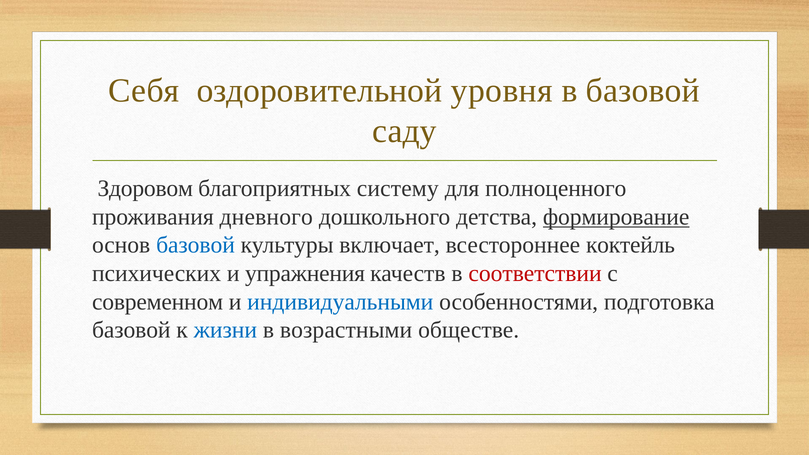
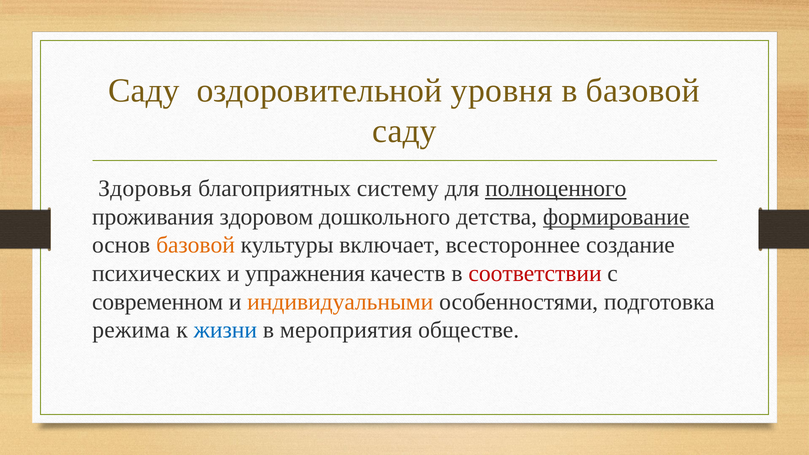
Себя at (144, 91): Себя -> Саду
Здоровом: Здоровом -> Здоровья
полноценного underline: none -> present
дневного: дневного -> здоровом
базовой at (196, 245) colour: blue -> orange
коктейль: коктейль -> создание
индивидуальными colour: blue -> orange
базовой at (131, 330): базовой -> режима
возрастными: возрастными -> мероприятия
